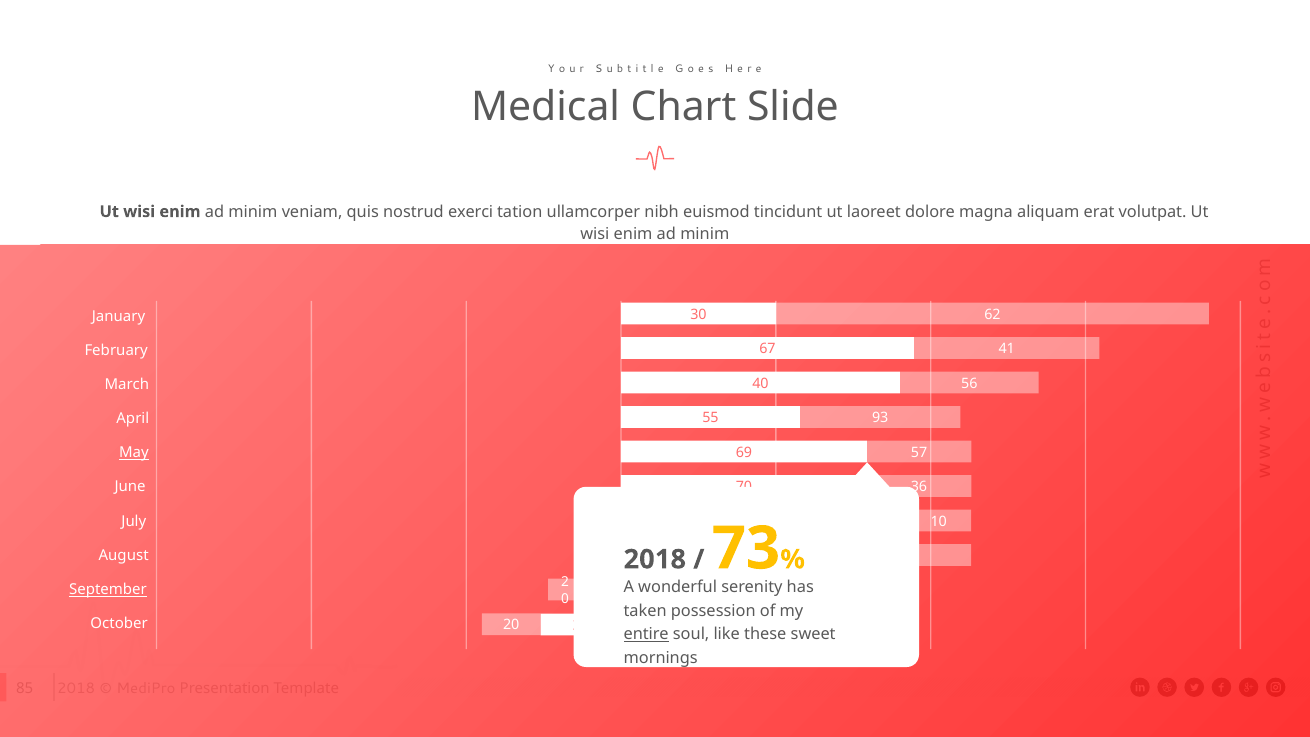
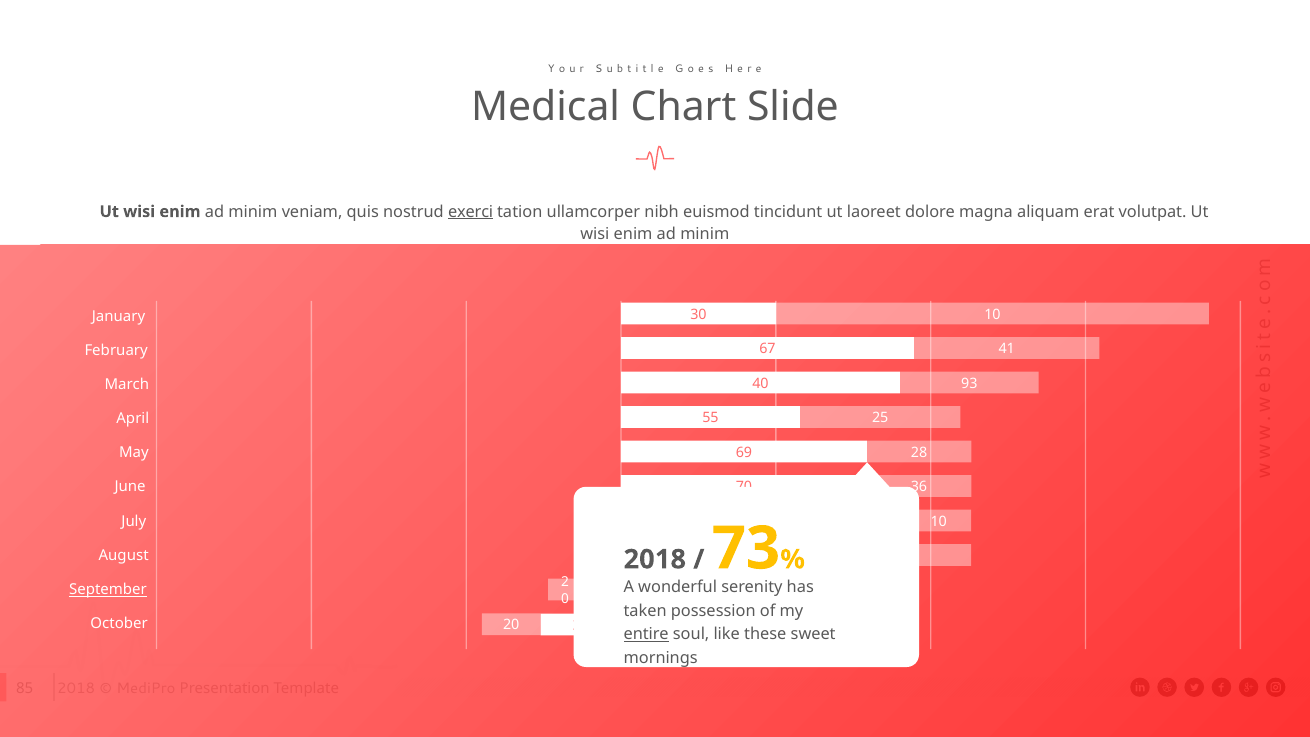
exerci underline: none -> present
30 62: 62 -> 10
56: 56 -> 93
93: 93 -> 25
57: 57 -> 28
May underline: present -> none
